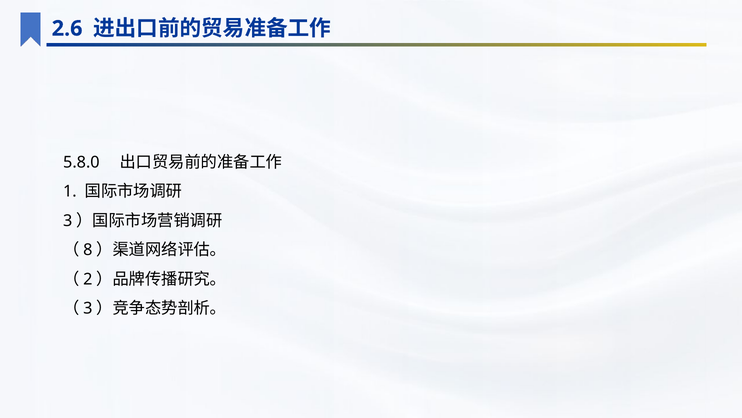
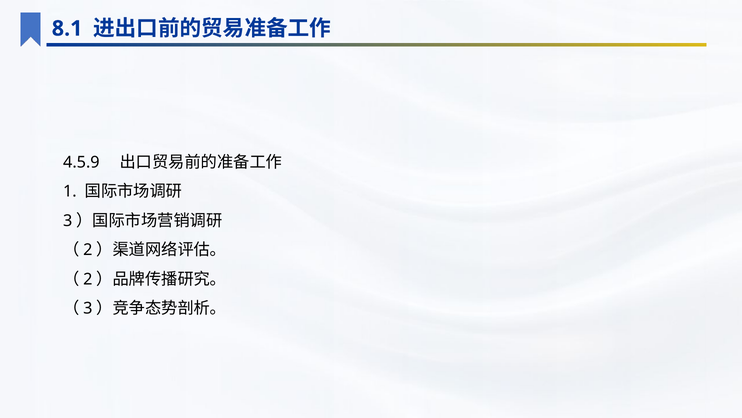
2.6: 2.6 -> 8.1
5.8.0: 5.8.0 -> 4.5.9
8 at (88, 250): 8 -> 2
